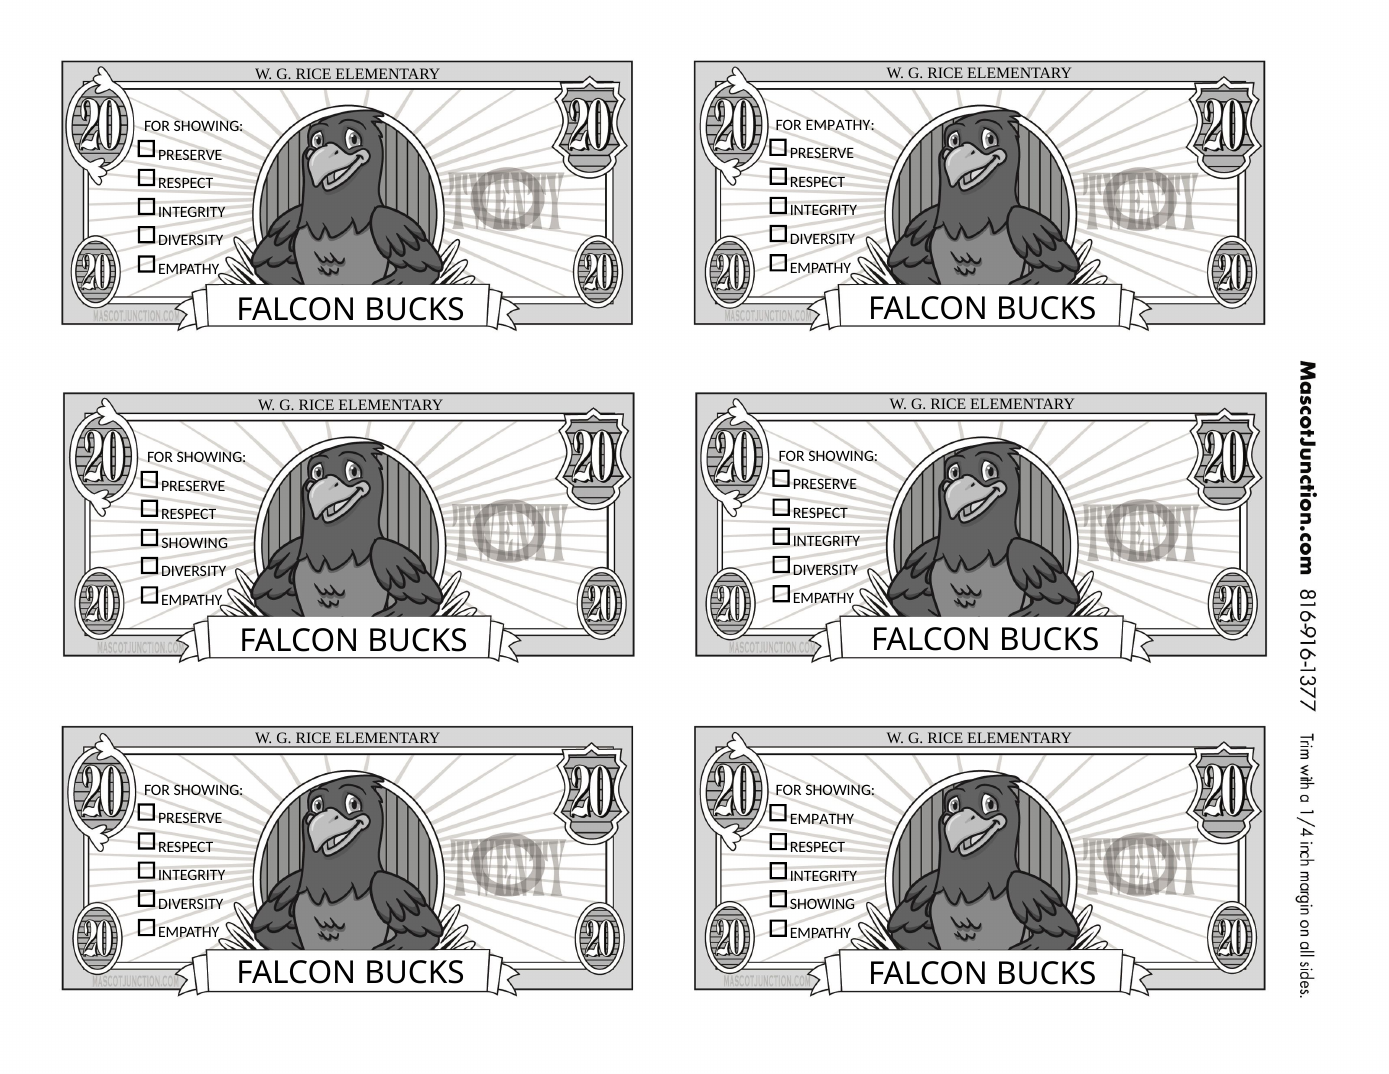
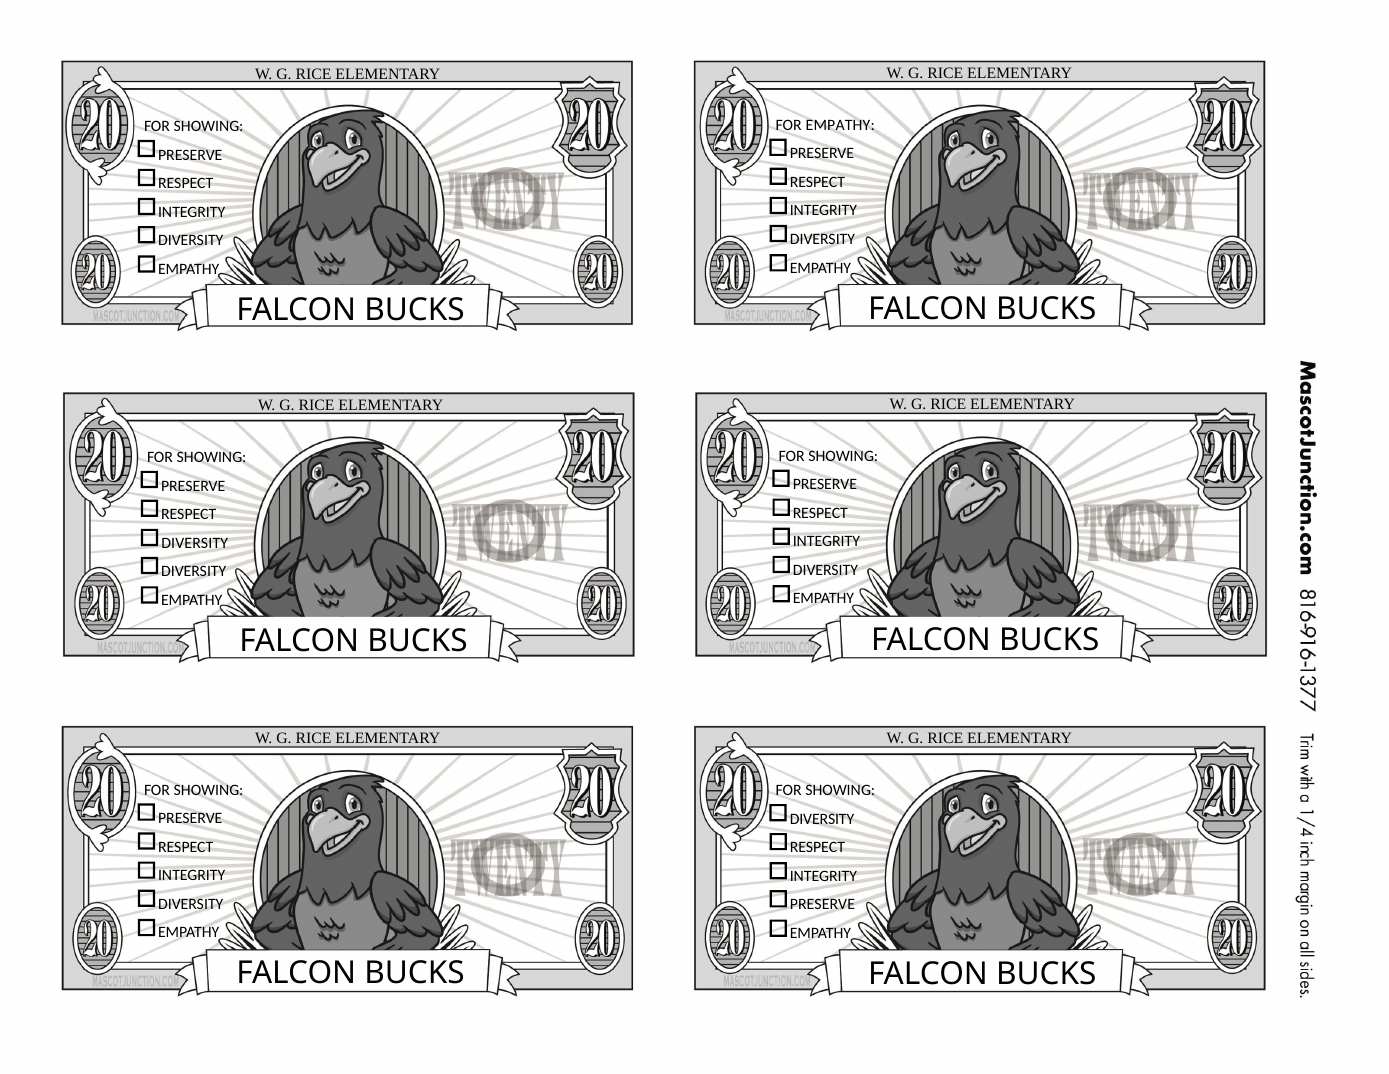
SHOWING at (195, 542): SHOWING -> DIVERSITY
EMPATHY at (822, 819): EMPATHY -> DIVERSITY
SHOWING at (822, 904): SHOWING -> PRESERVE
